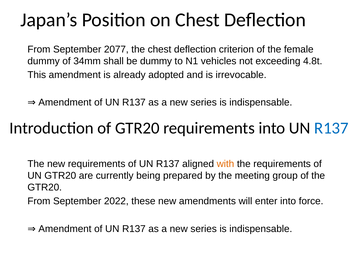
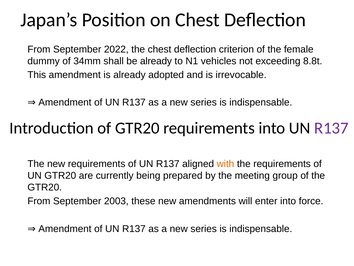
2077: 2077 -> 2022
be dummy: dummy -> already
4.8t: 4.8t -> 8.8t
R137 at (331, 128) colour: blue -> purple
2022: 2022 -> 2003
